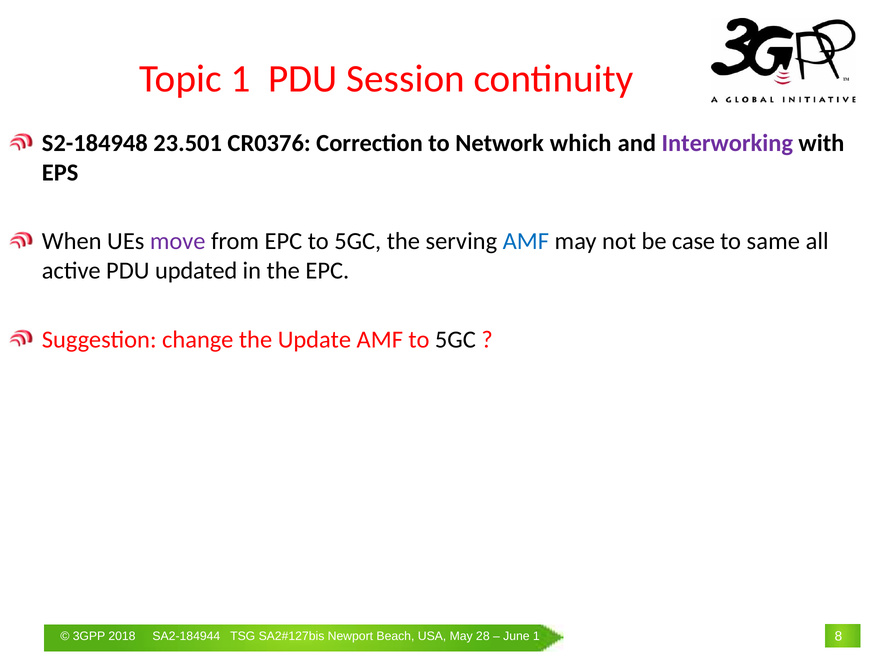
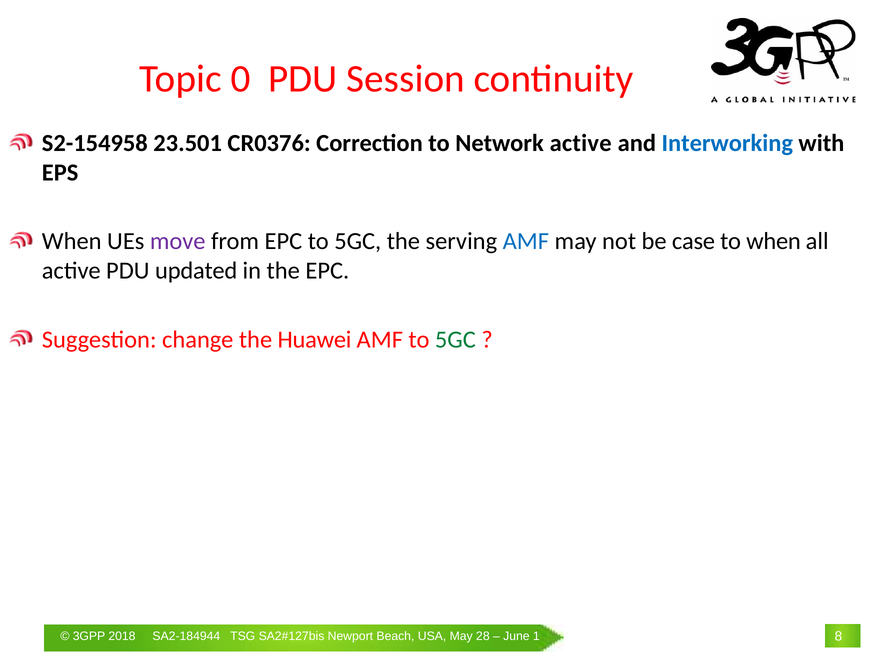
Topic 1: 1 -> 0
S2-184948: S2-184948 -> S2-154958
Network which: which -> active
Interworking colour: purple -> blue
to same: same -> when
Update: Update -> Huawei
5GC at (455, 339) colour: black -> green
